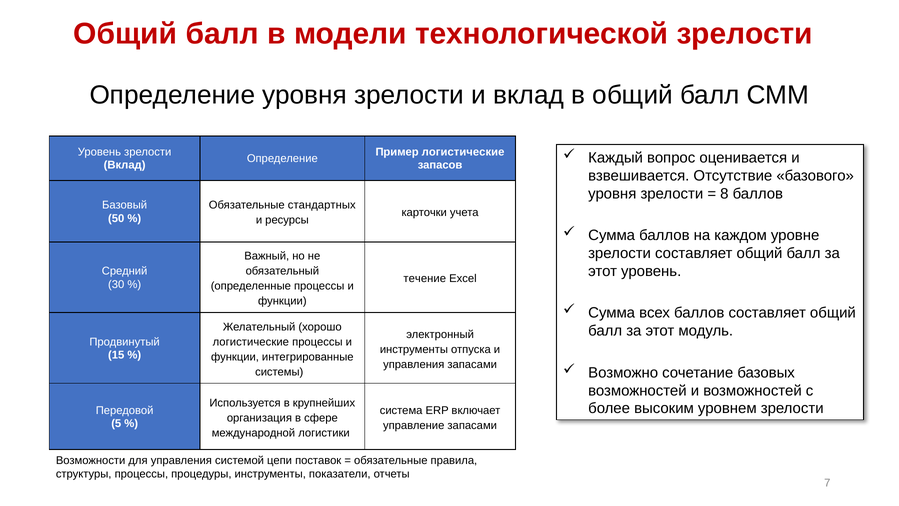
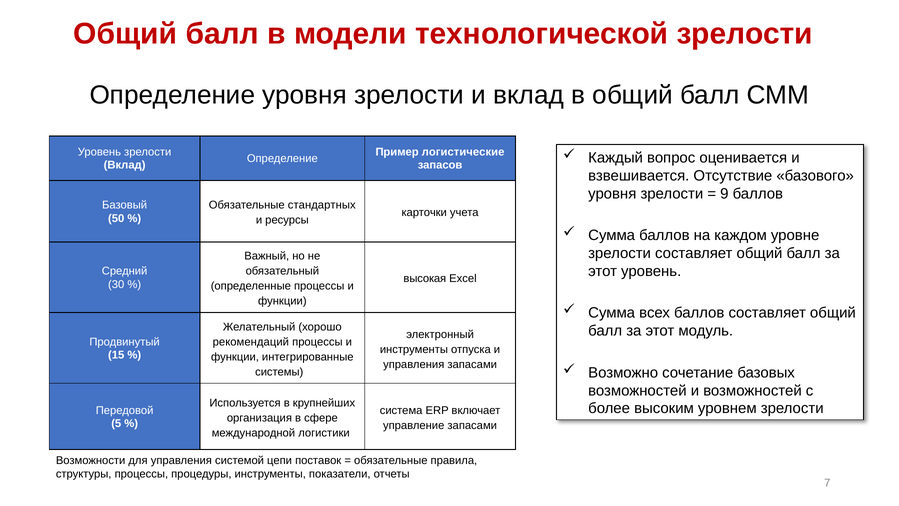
8: 8 -> 9
течение: течение -> высокая
логистические at (251, 342): логистические -> рекомендаций
